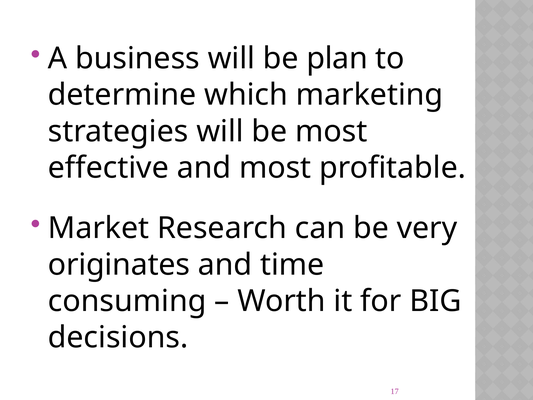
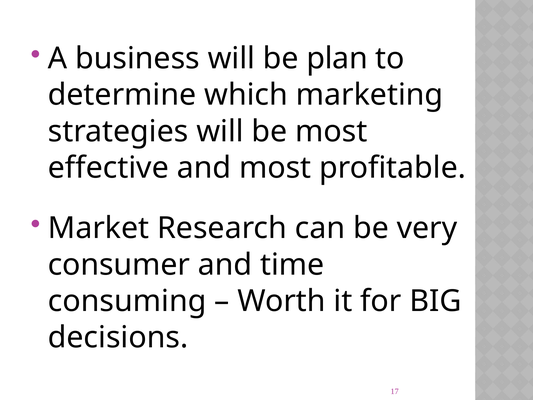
originates: originates -> consumer
